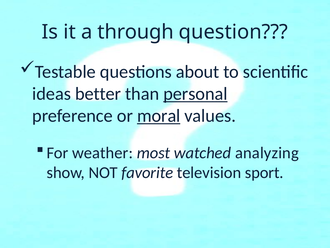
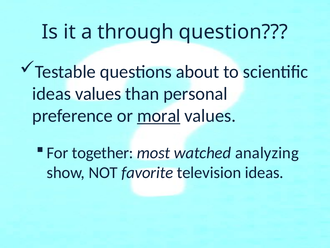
ideas better: better -> values
personal underline: present -> none
weather: weather -> together
television sport: sport -> ideas
